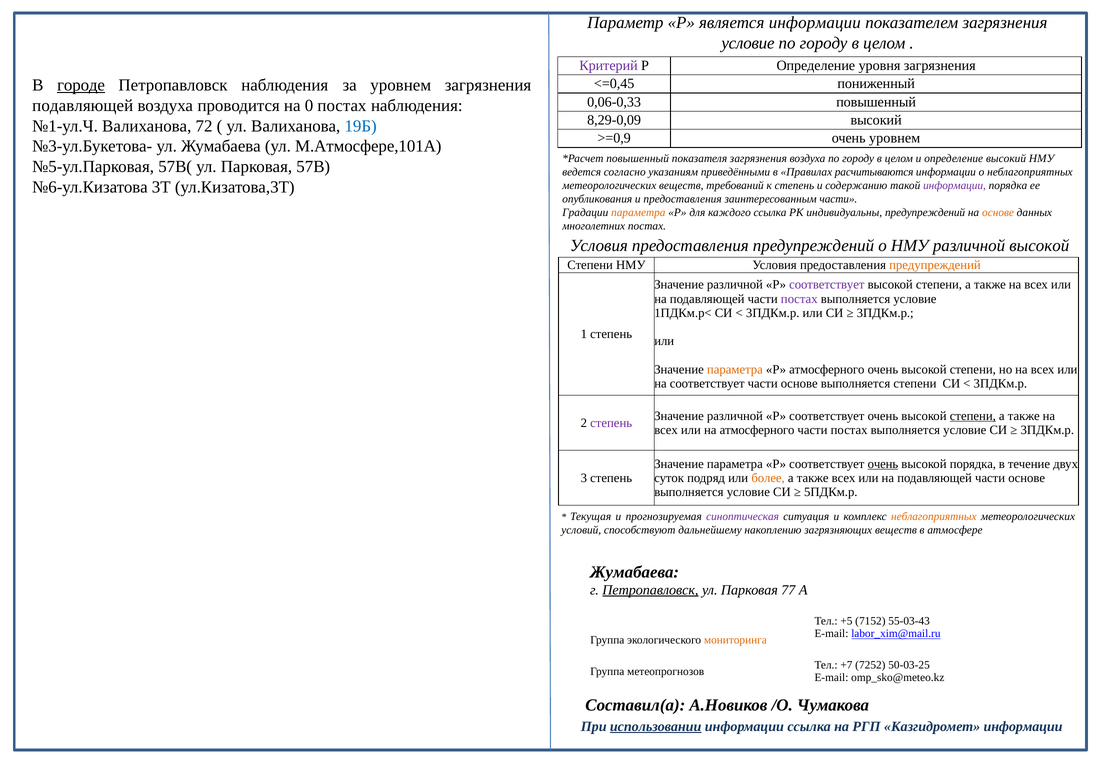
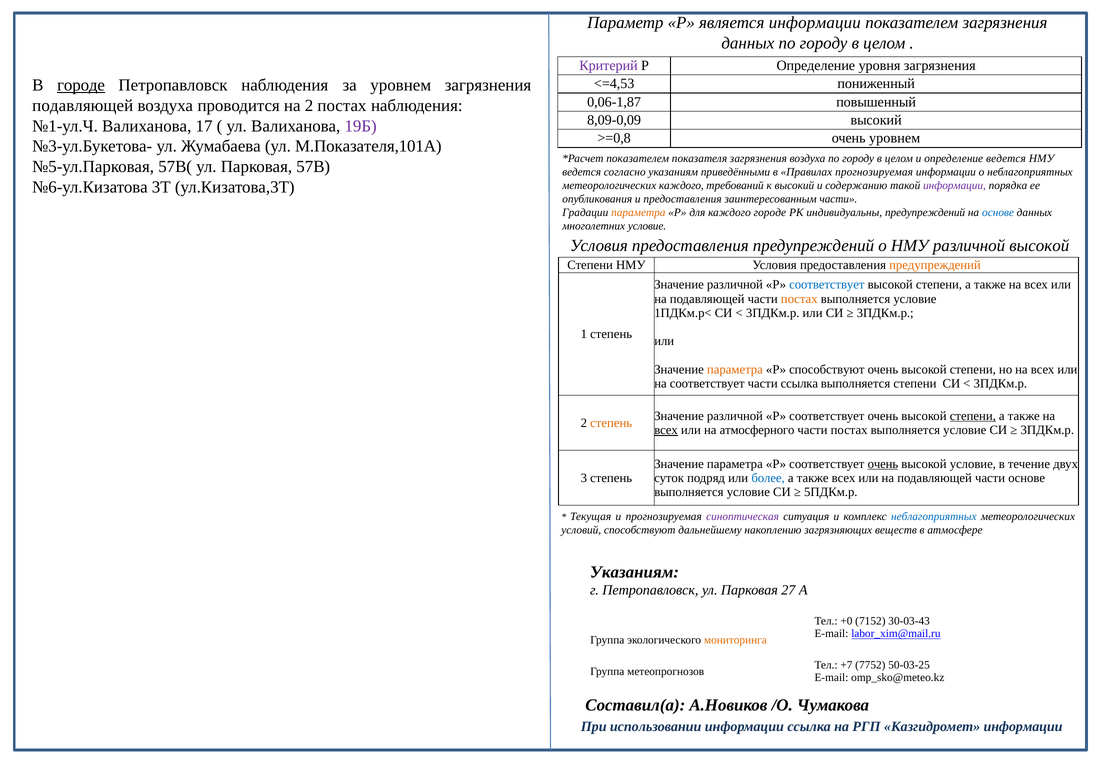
условие at (748, 43): условие -> данных
<=0,45: <=0,45 -> <=4,53
0,06-0,33: 0,06-0,33 -> 0,06-1,87
на 0: 0 -> 2
8,29-0,09: 8,29-0,09 -> 8,09-0,09
72: 72 -> 17
19Б colour: blue -> purple
>=0,9: >=0,9 -> >=0,8
М.Атмосфере,101А: М.Атмосфере,101А -> М.Показателя,101А
повышенный at (638, 158): повышенный -> показателем
определение высокий: высокий -> ведется
Правилах расчитываются: расчитываются -> прогнозируемая
метеорологических веществ: веществ -> каждого
к степень: степень -> высокий
каждого ссылка: ссылка -> городе
основе at (998, 212) colour: orange -> blue
многолетних постах: постах -> условие
соответствует at (827, 284) colour: purple -> blue
постах at (799, 299) colour: purple -> orange
Р атмосферного: атмосферного -> способствуют
основе at (799, 383): основе -> ссылка
степень at (611, 422) colour: purple -> orange
всех at (666, 429) underline: none -> present
высокой порядка: порядка -> условие
более colour: orange -> blue
неблагоприятных at (934, 516) colour: orange -> blue
Жумабаева at (635, 572): Жумабаева -> Указаниям
Петропавловск at (650, 589) underline: present -> none
77: 77 -> 27
+5: +5 -> +0
55-03-43: 55-03-43 -> 30-03-43
7252: 7252 -> 7752
использовании underline: present -> none
